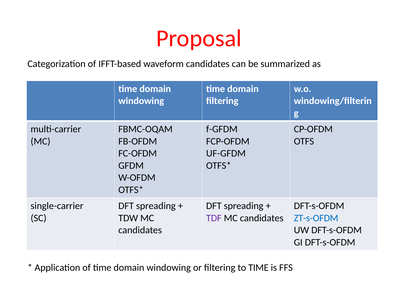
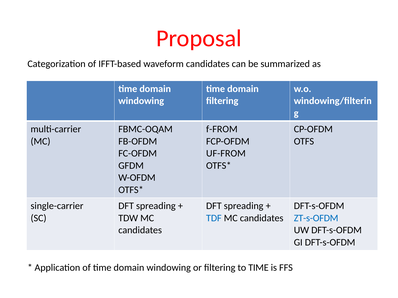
f-GFDM: f-GFDM -> f-FROM
UF-GFDM: UF-GFDM -> UF-FROM
TDF colour: purple -> blue
